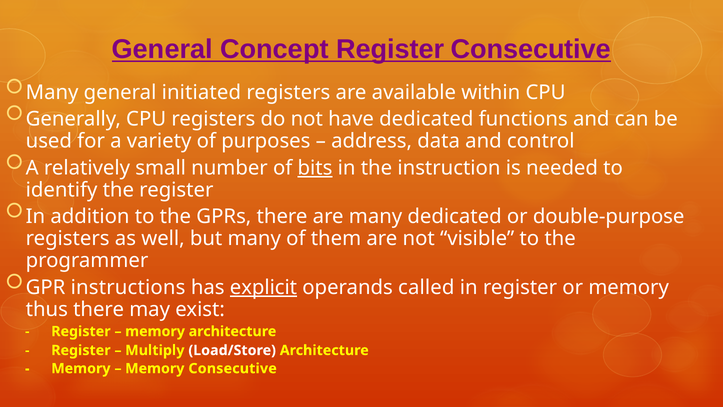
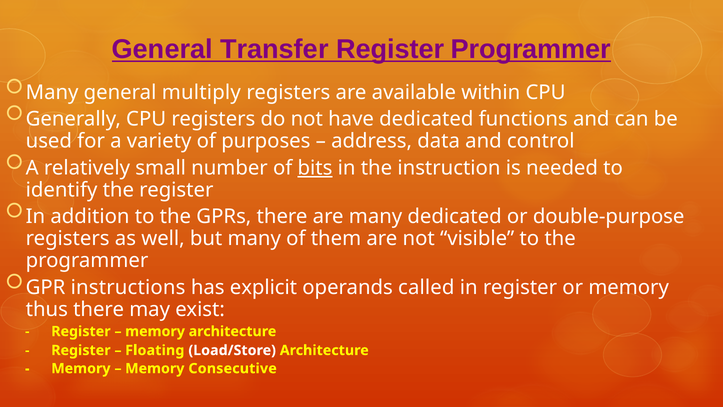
Concept: Concept -> Transfer
Register Consecutive: Consecutive -> Programmer
initiated: initiated -> multiply
explicit underline: present -> none
Multiply: Multiply -> Floating
